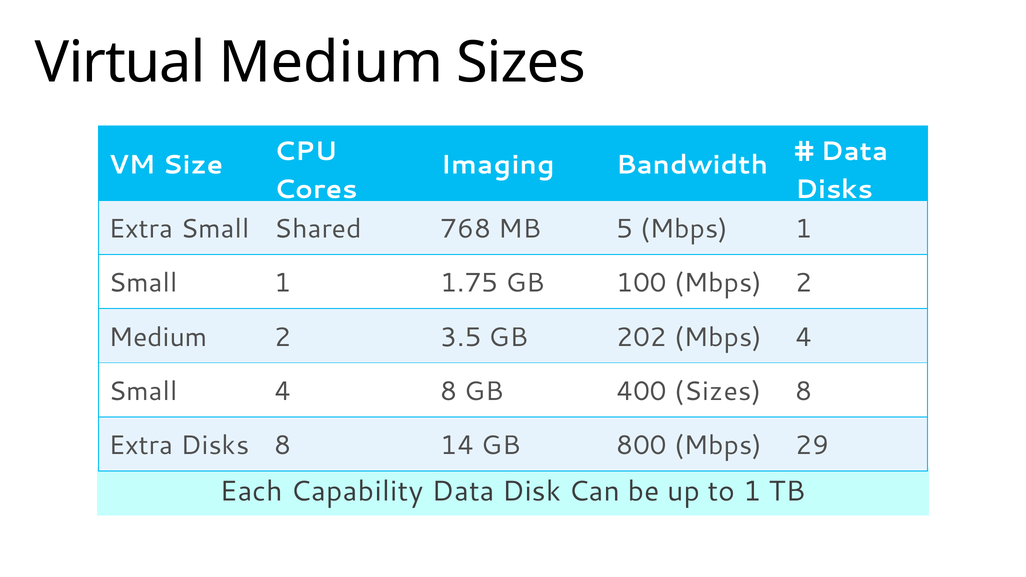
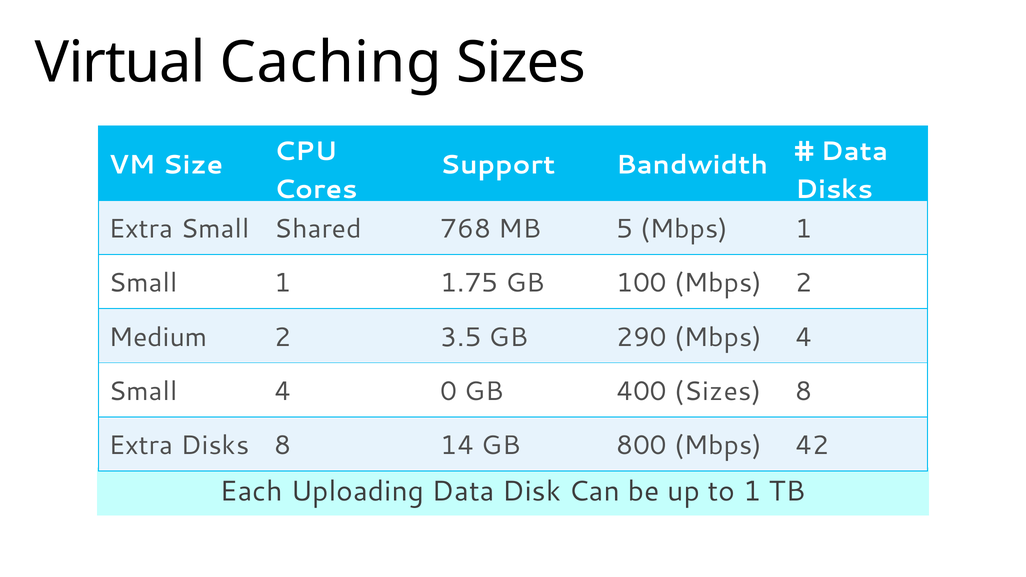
Virtual Medium: Medium -> Caching
Imaging: Imaging -> Support
202: 202 -> 290
4 8: 8 -> 0
29: 29 -> 42
Capability: Capability -> Uploading
